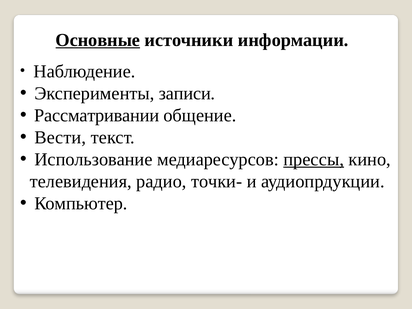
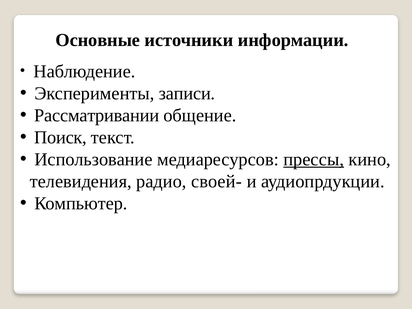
Основные underline: present -> none
Вести: Вести -> Поиск
точки-: точки- -> своей-
